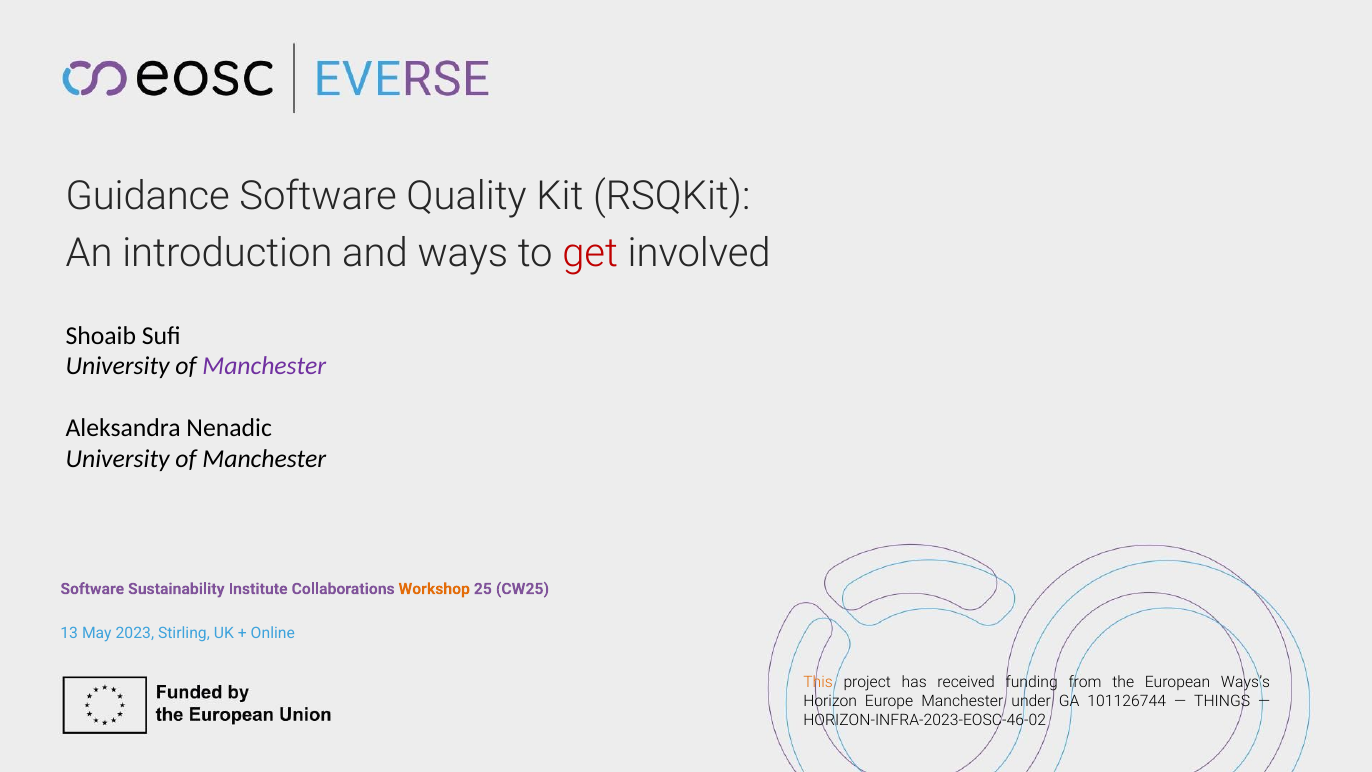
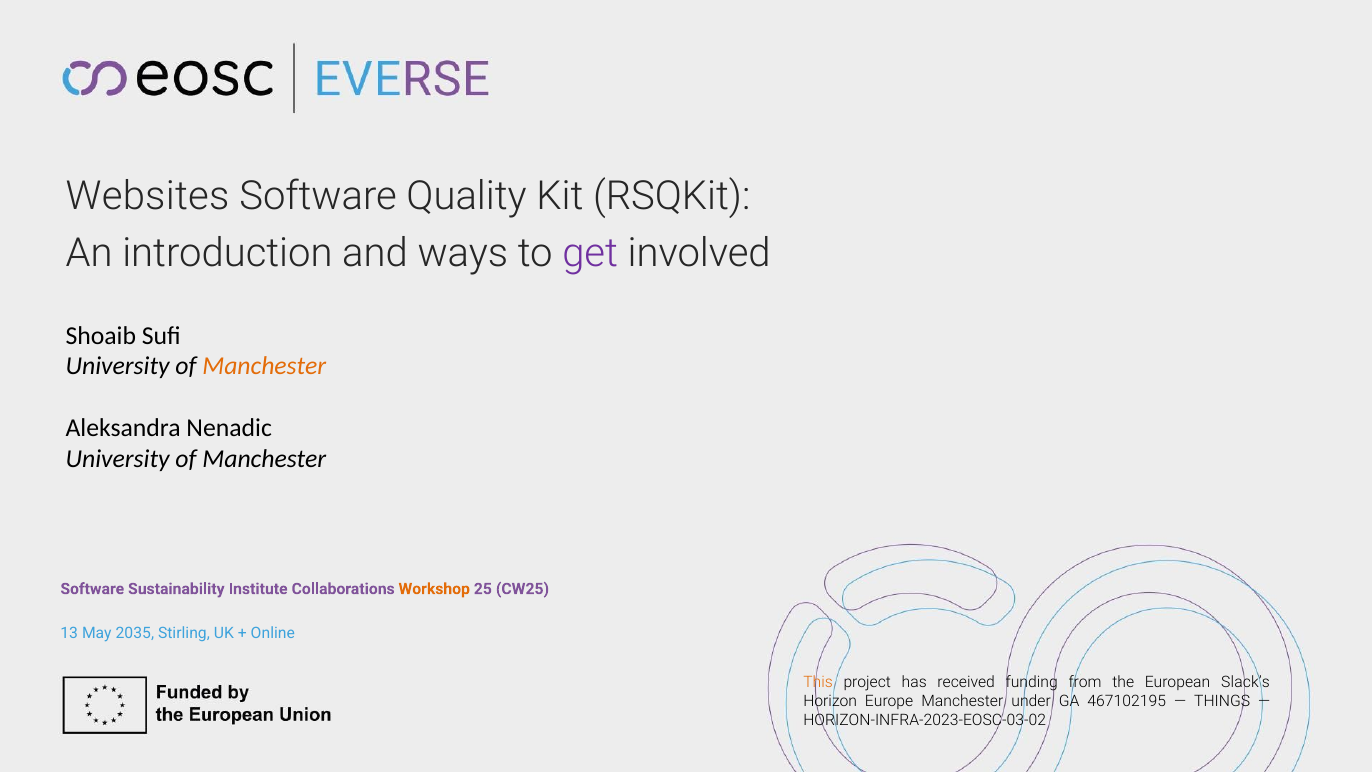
Guidance: Guidance -> Websites
get colour: red -> purple
Manchester at (264, 366) colour: purple -> orange
2023: 2023 -> 2035
Ways’s: Ways’s -> Slack’s
101126744: 101126744 -> 467102195
HORIZON-INFRA-2023-EOSC-46-02: HORIZON-INFRA-2023-EOSC-46-02 -> HORIZON-INFRA-2023-EOSC-03-02
